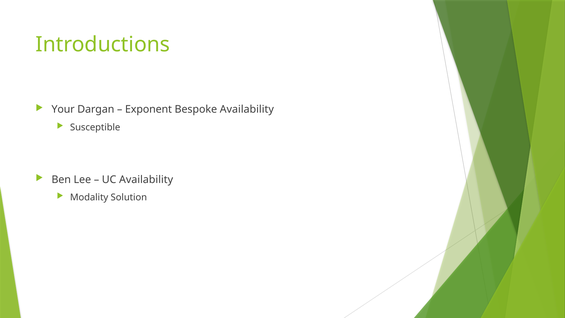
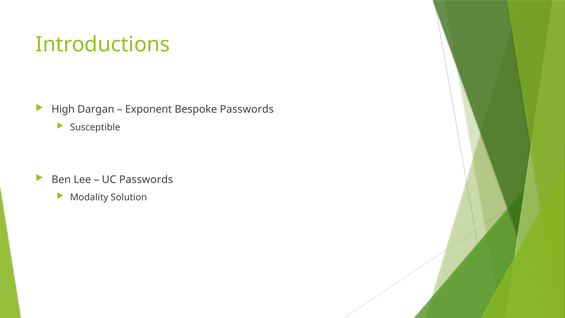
Your: Your -> High
Bespoke Availability: Availability -> Passwords
UC Availability: Availability -> Passwords
